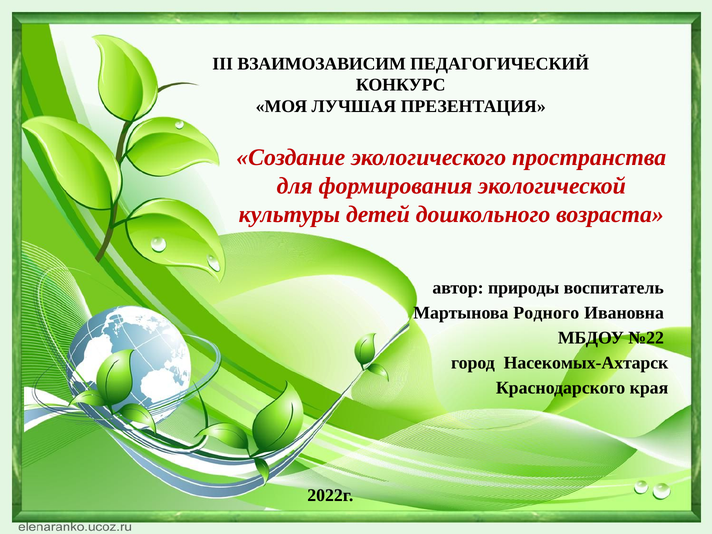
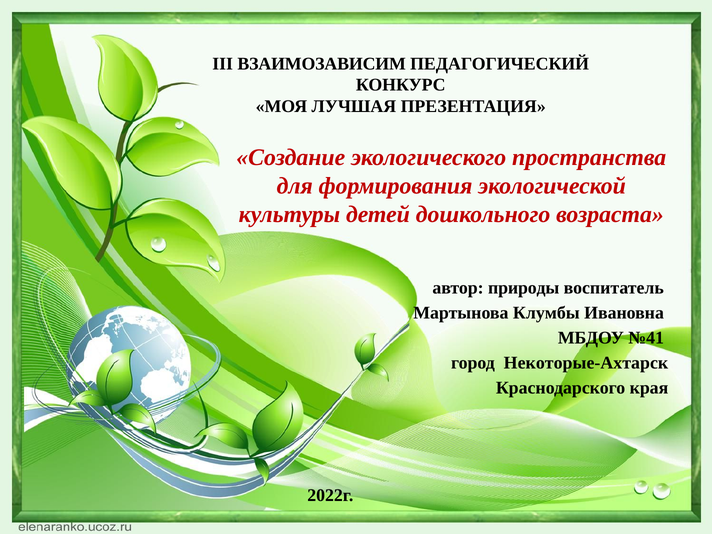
Родного: Родного -> Клумбы
№22: №22 -> №41
Насекомых-Ахтарск: Насекомых-Ахтарск -> Некоторые-Ахтарск
